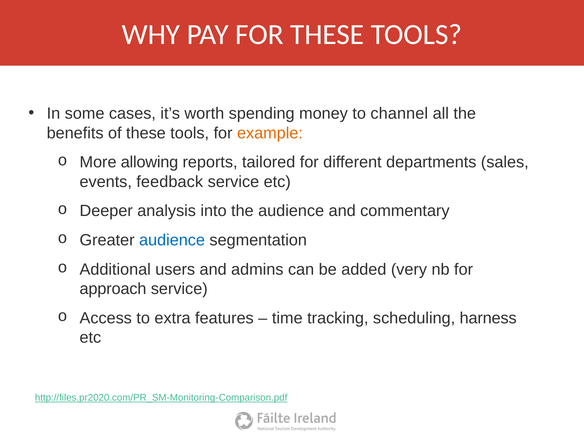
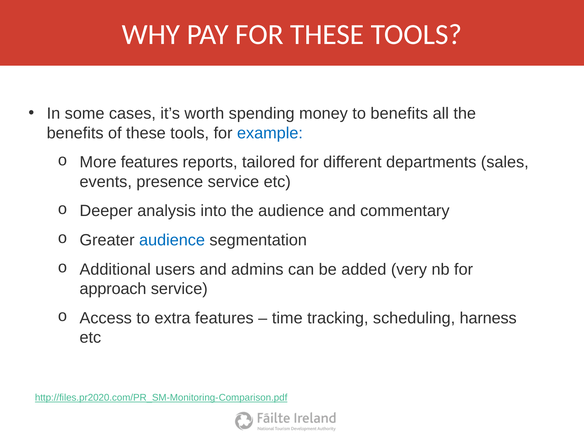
to channel: channel -> benefits
example colour: orange -> blue
More allowing: allowing -> features
feedback: feedback -> presence
